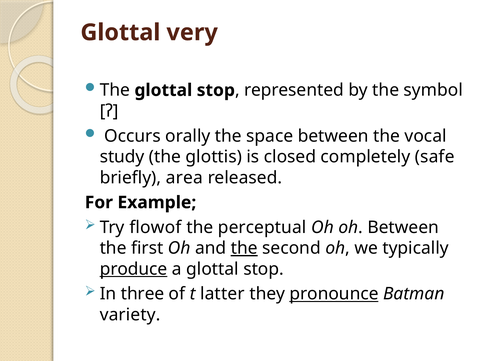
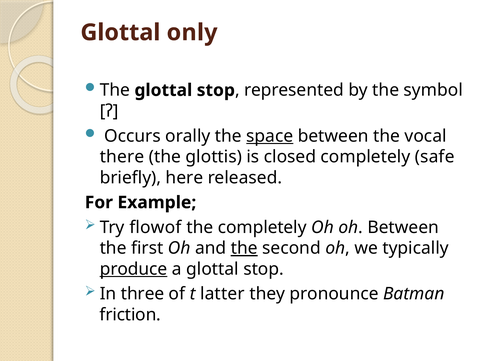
very: very -> only
space underline: none -> present
study: study -> there
area: area -> here
the perceptual: perceptual -> completely
pronounce underline: present -> none
variety: variety -> friction
